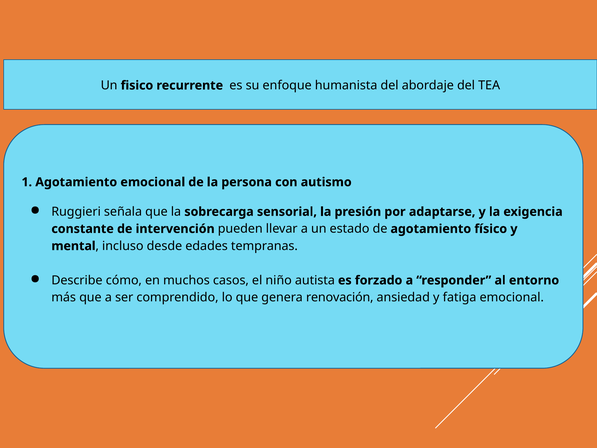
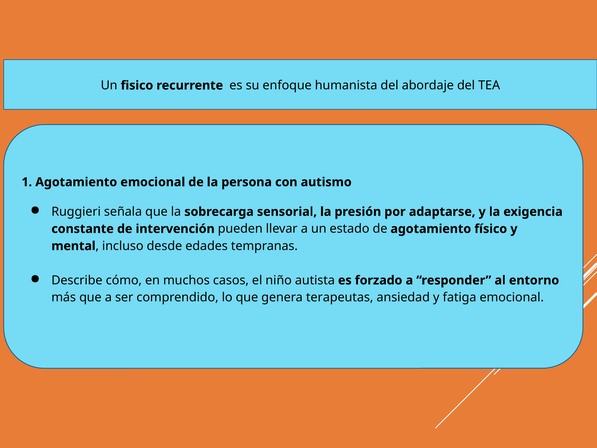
renovación: renovación -> terapeutas
